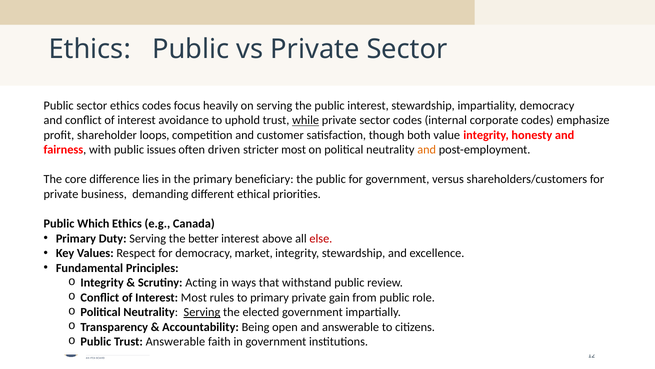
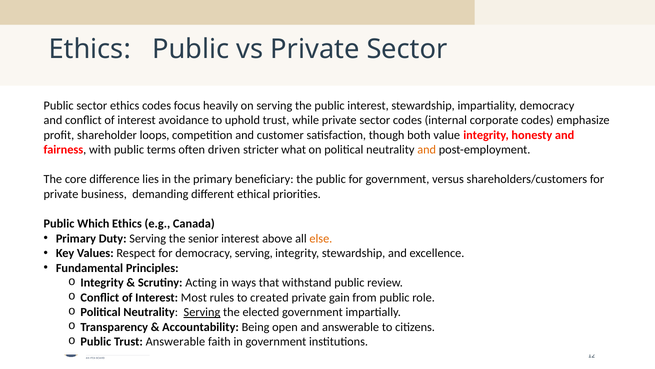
while underline: present -> none
issues: issues -> terms
stricter most: most -> what
better: better -> senior
else colour: red -> orange
democracy market: market -> serving
to primary: primary -> created
